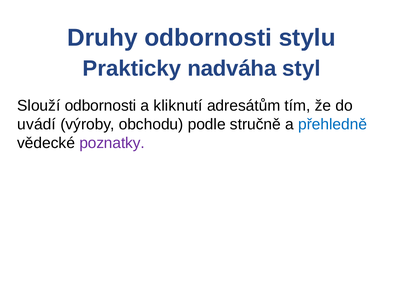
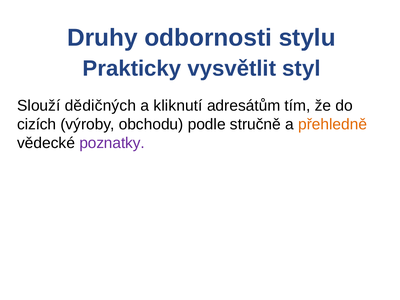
nadváha: nadváha -> vysvětlit
Slouží odbornosti: odbornosti -> dědičných
uvádí: uvádí -> cizích
přehledně colour: blue -> orange
